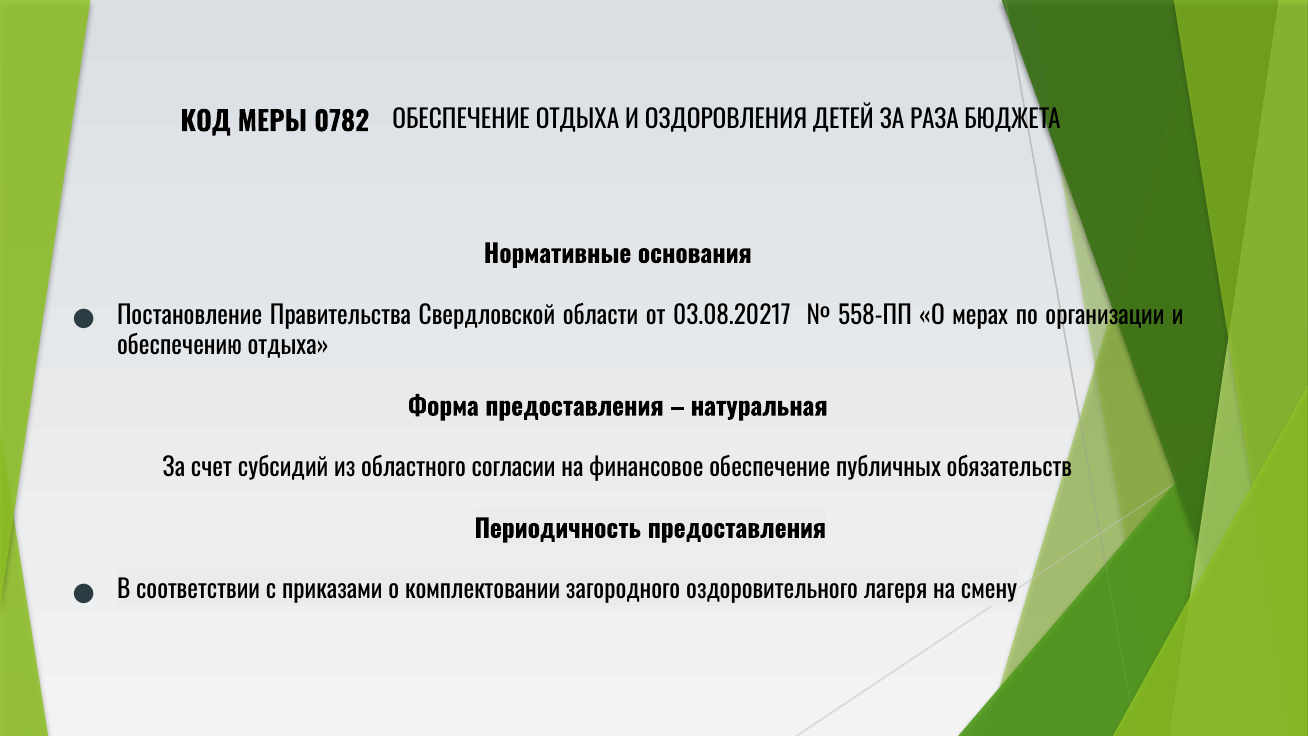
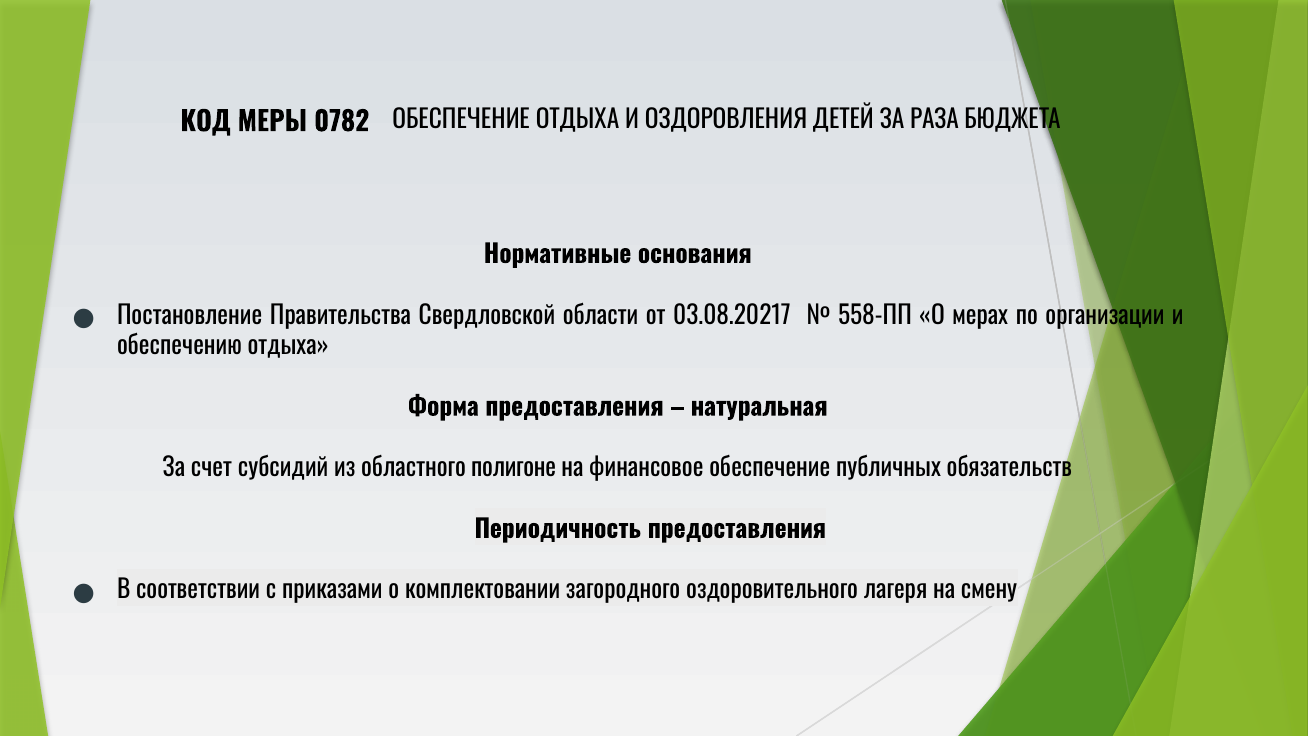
согласии: согласии -> полигоне
